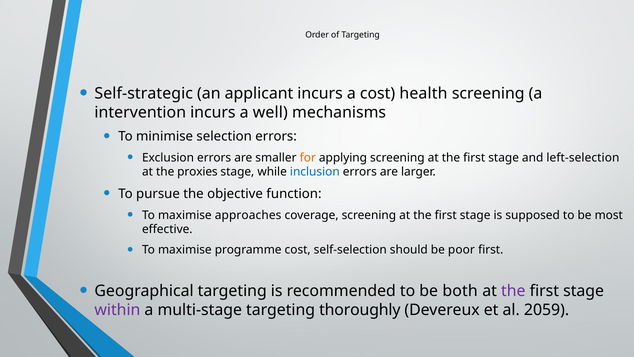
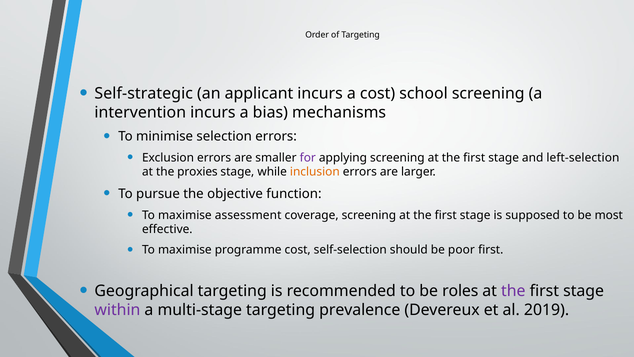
health: health -> school
well: well -> bias
for colour: orange -> purple
inclusion colour: blue -> orange
approaches: approaches -> assessment
both: both -> roles
thoroughly: thoroughly -> prevalence
2059: 2059 -> 2019
